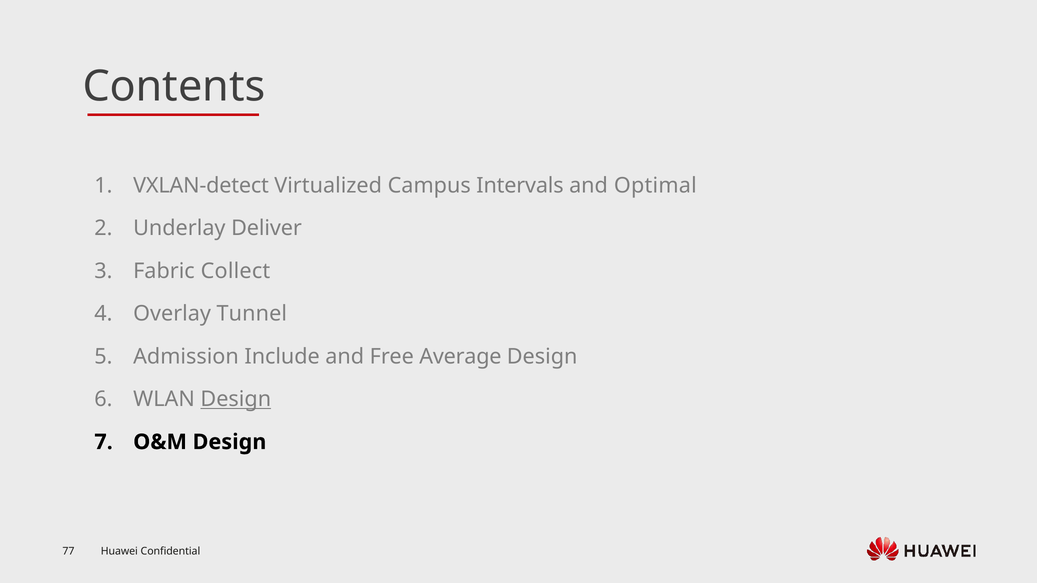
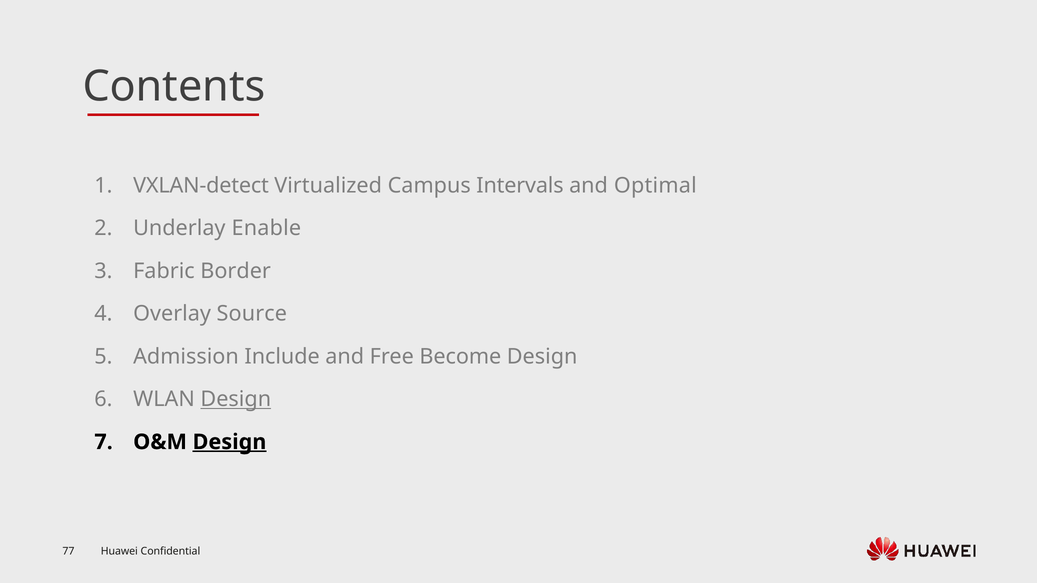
Deliver: Deliver -> Enable
Collect: Collect -> Border
Tunnel: Tunnel -> Source
Average: Average -> Become
Design at (229, 442) underline: none -> present
